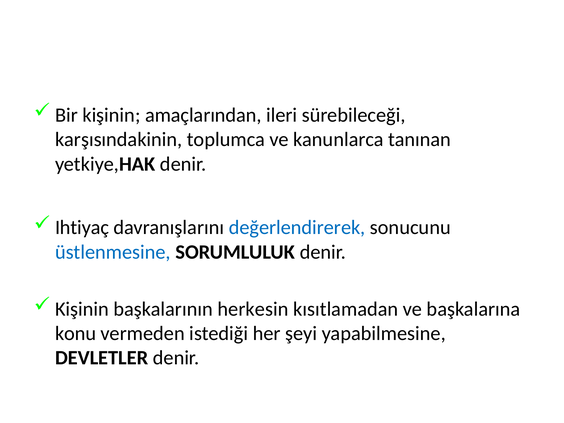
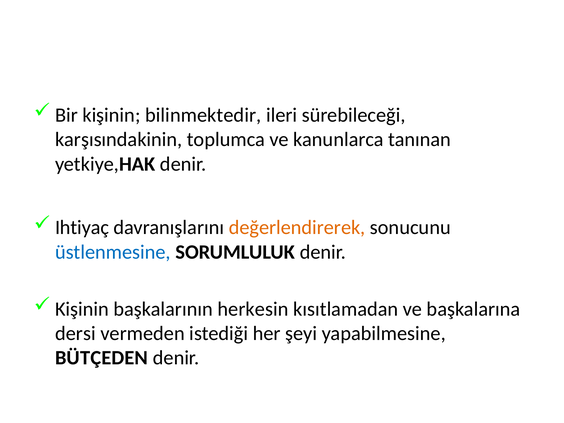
amaçlarından: amaçlarından -> bilinmektedir
değerlendirerek colour: blue -> orange
konu: konu -> dersi
DEVLETLER: DEVLETLER -> BÜTÇEDEN
